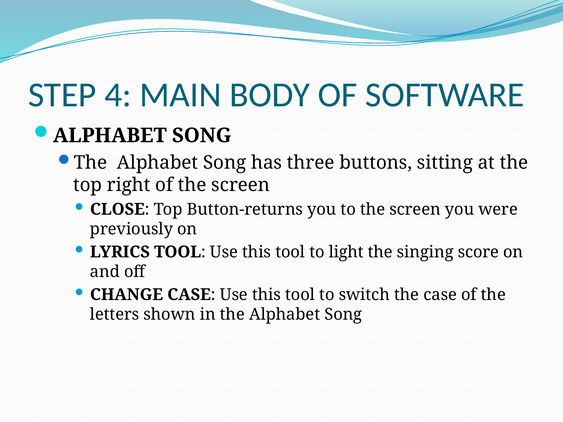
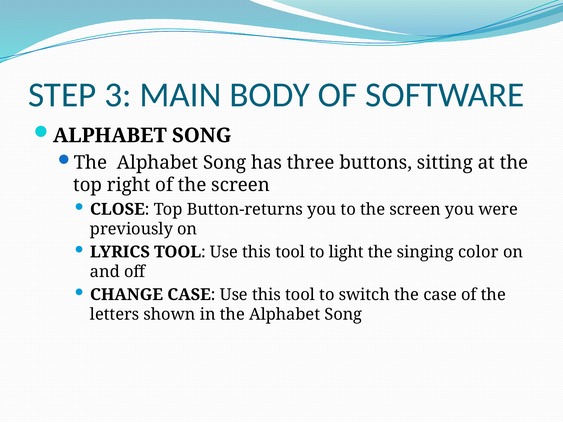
4: 4 -> 3
score: score -> color
